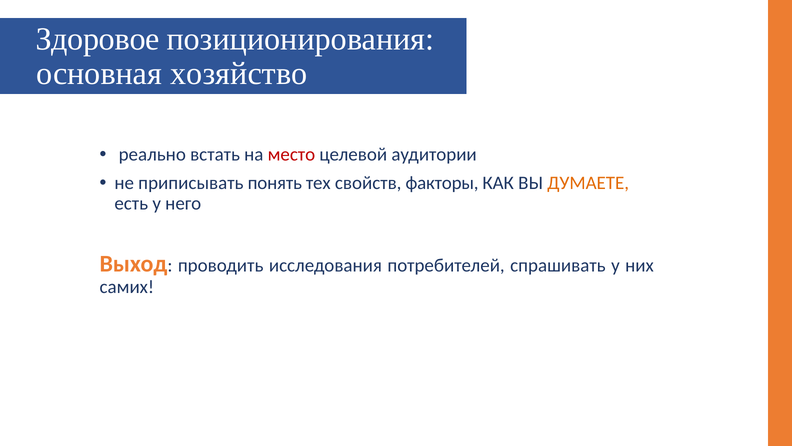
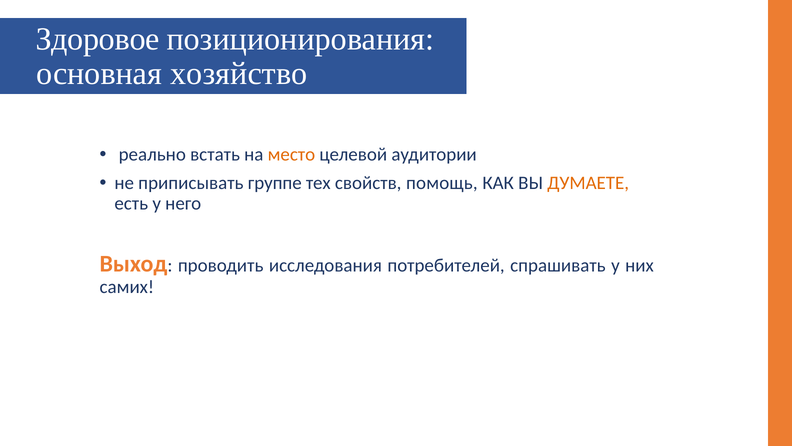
место colour: red -> orange
понять: понять -> группе
факторы: факторы -> помощь
